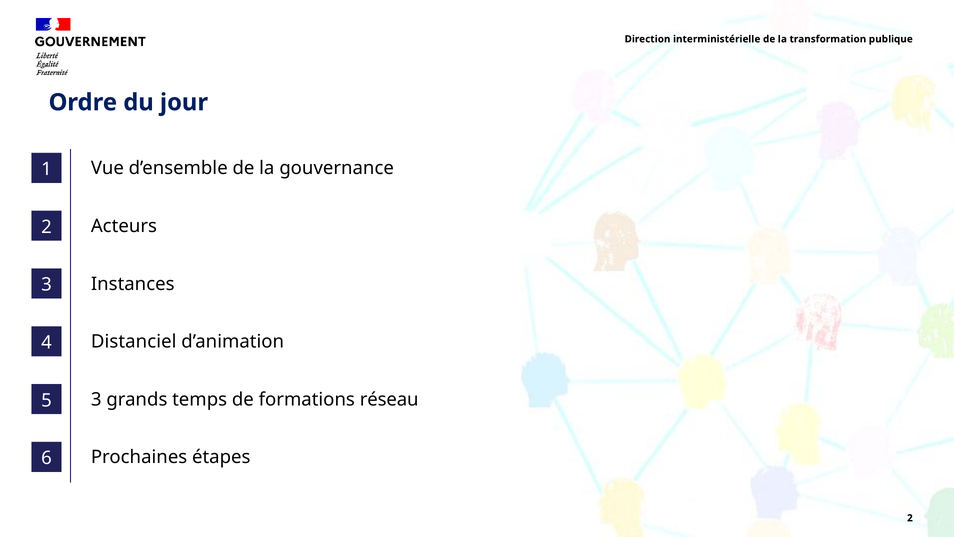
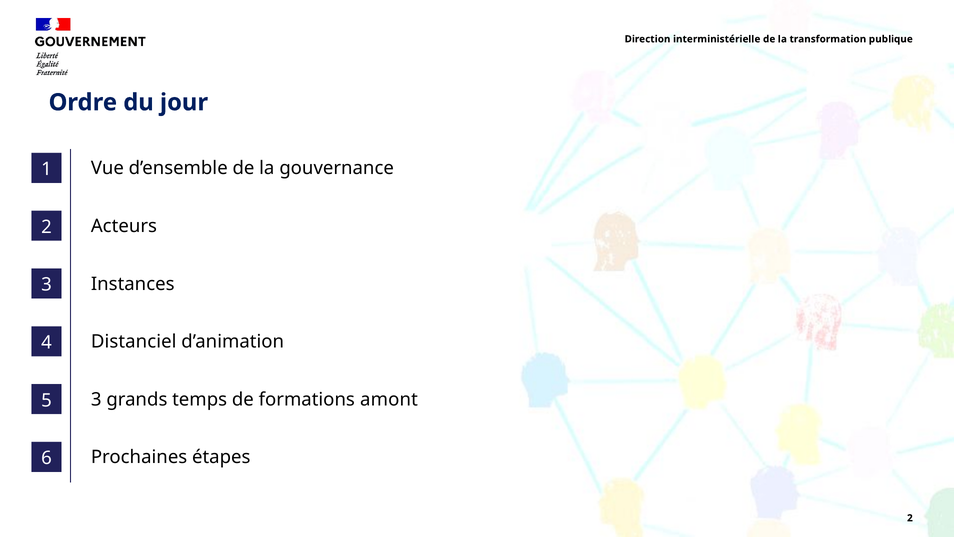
réseau: réseau -> amont
